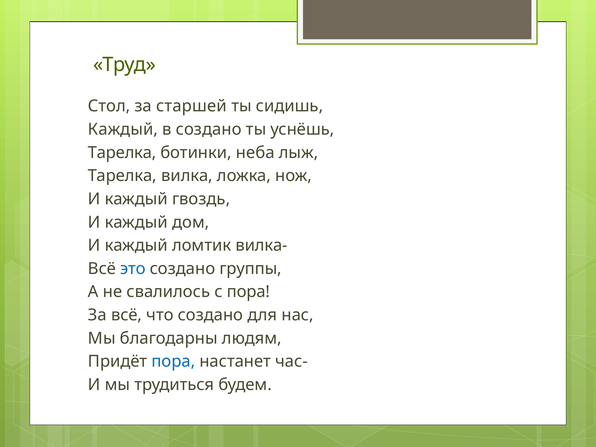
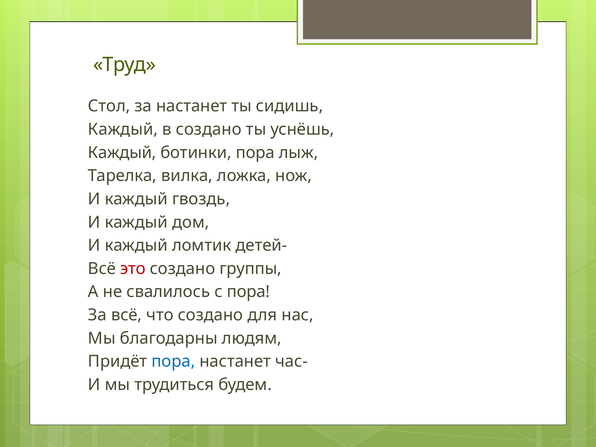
за старшей: старшей -> настанет
Тарелка at (122, 153): Тарелка -> Каждый
ботинки неба: неба -> пора
вилка-: вилка- -> детей-
это colour: blue -> red
